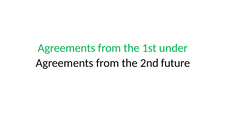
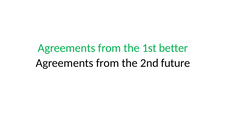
under: under -> better
